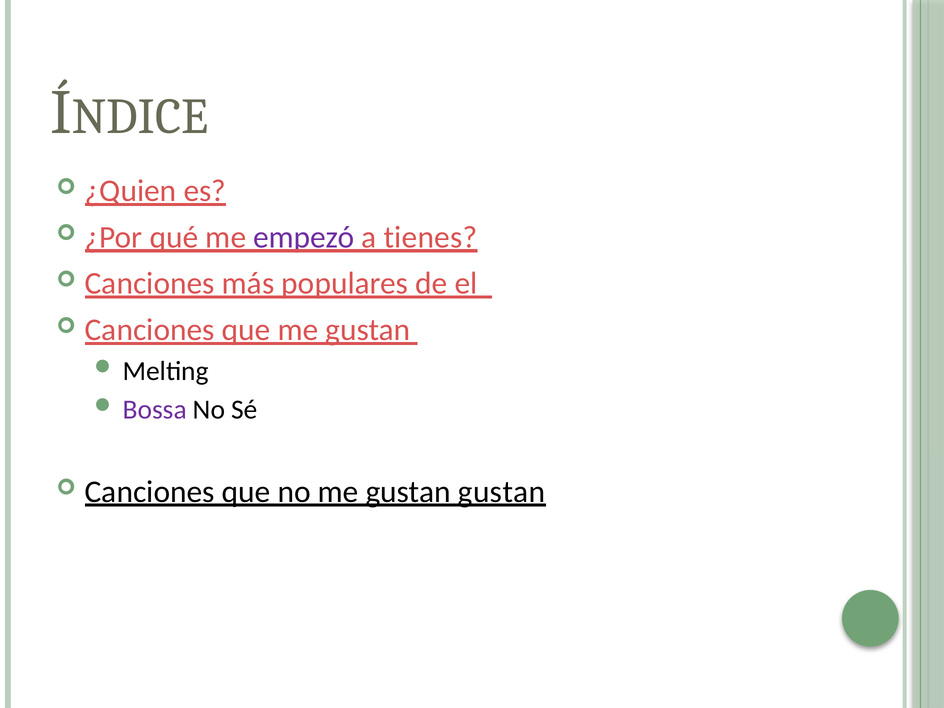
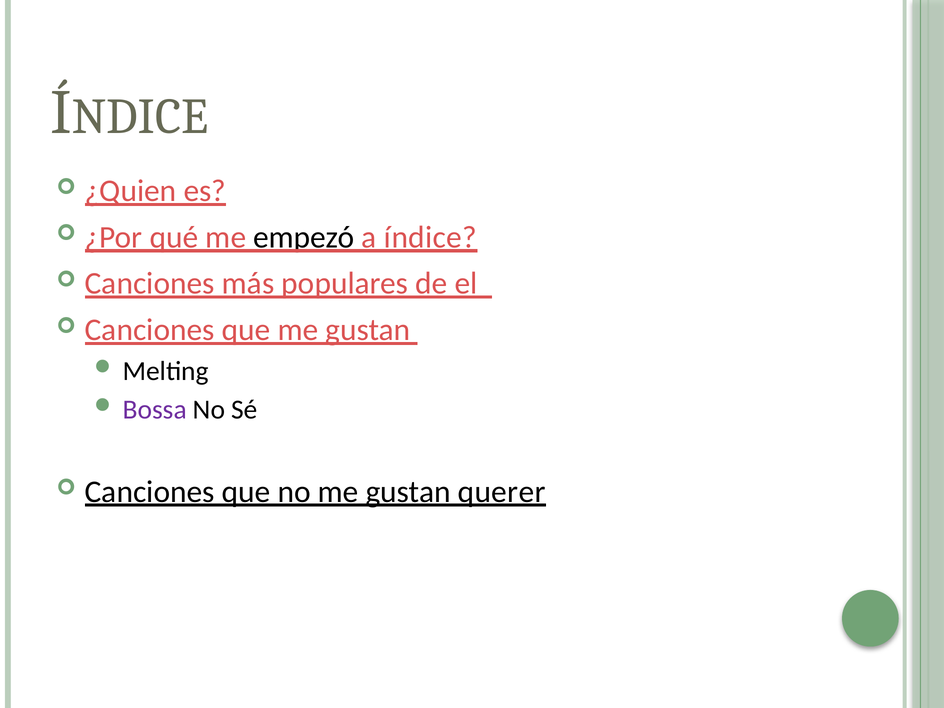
empezó colour: purple -> black
tienes: tienes -> índice
gustan gustan: gustan -> querer
